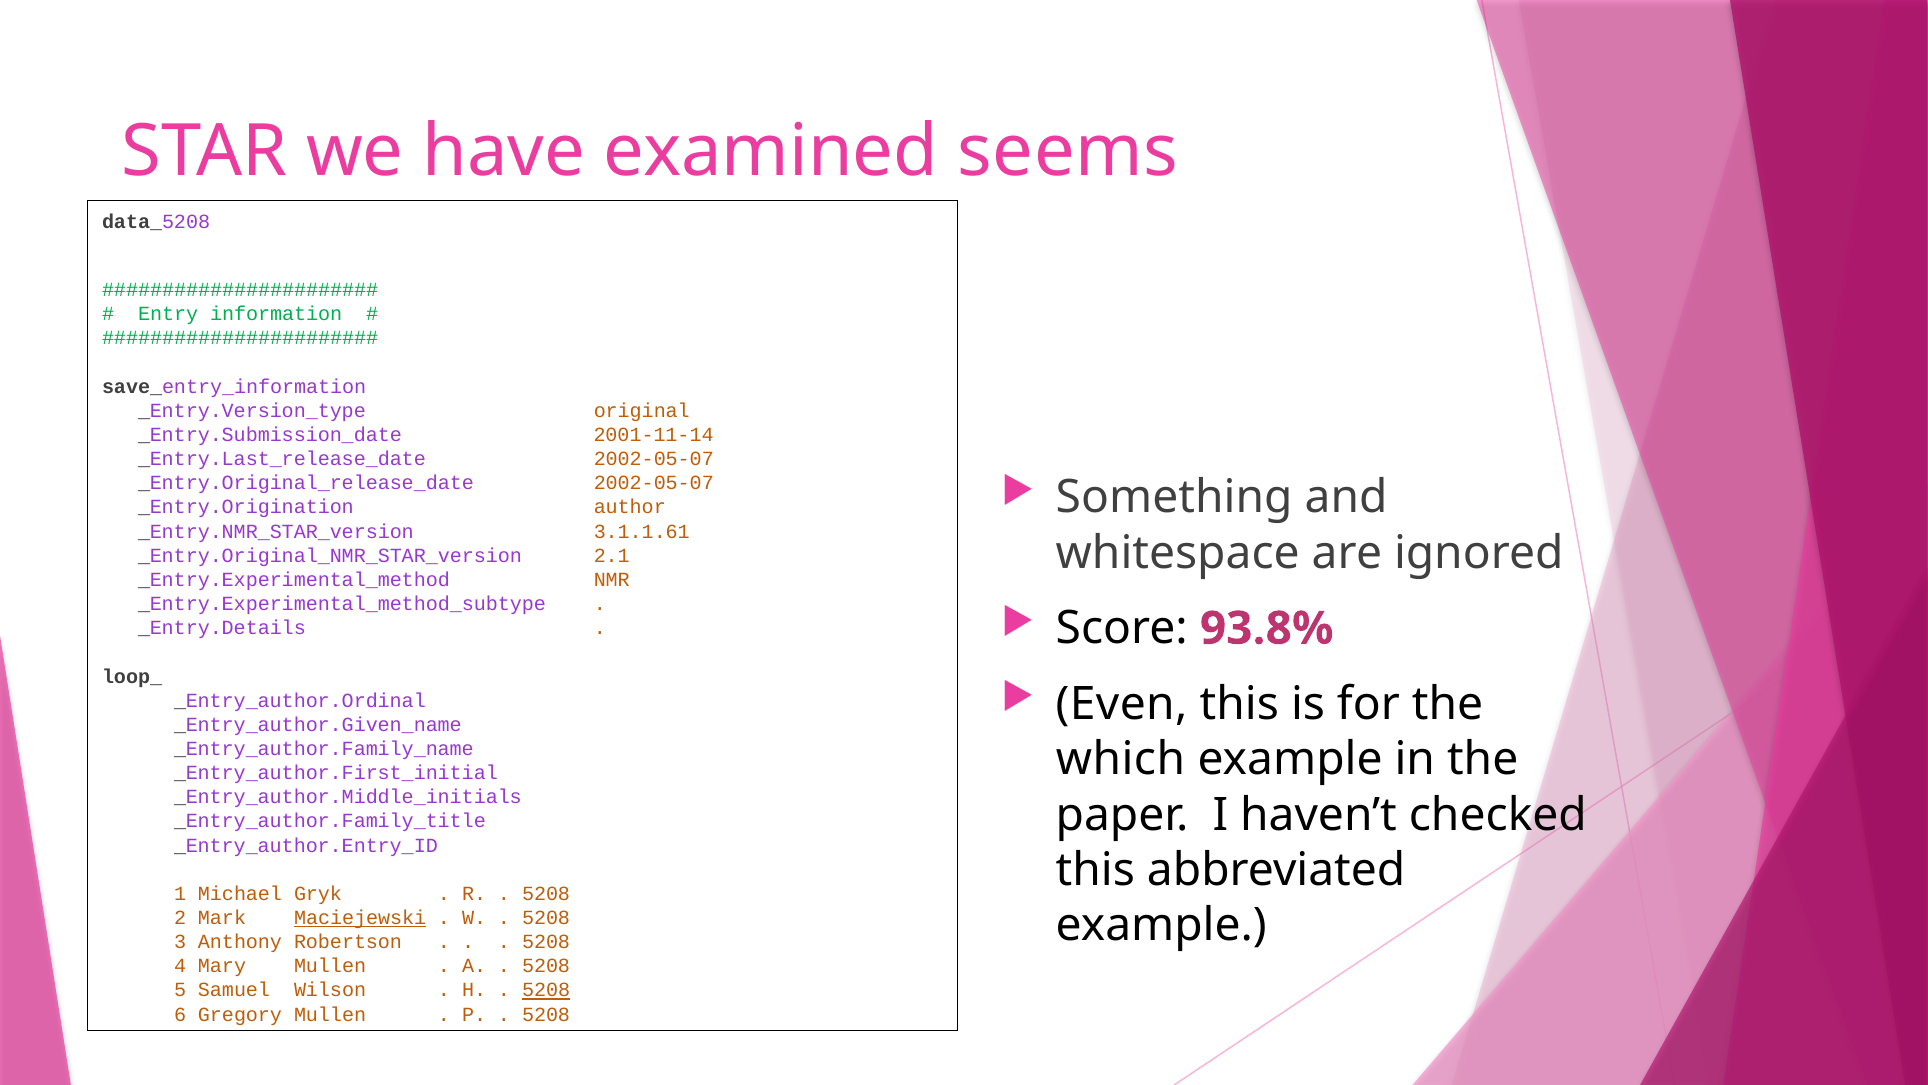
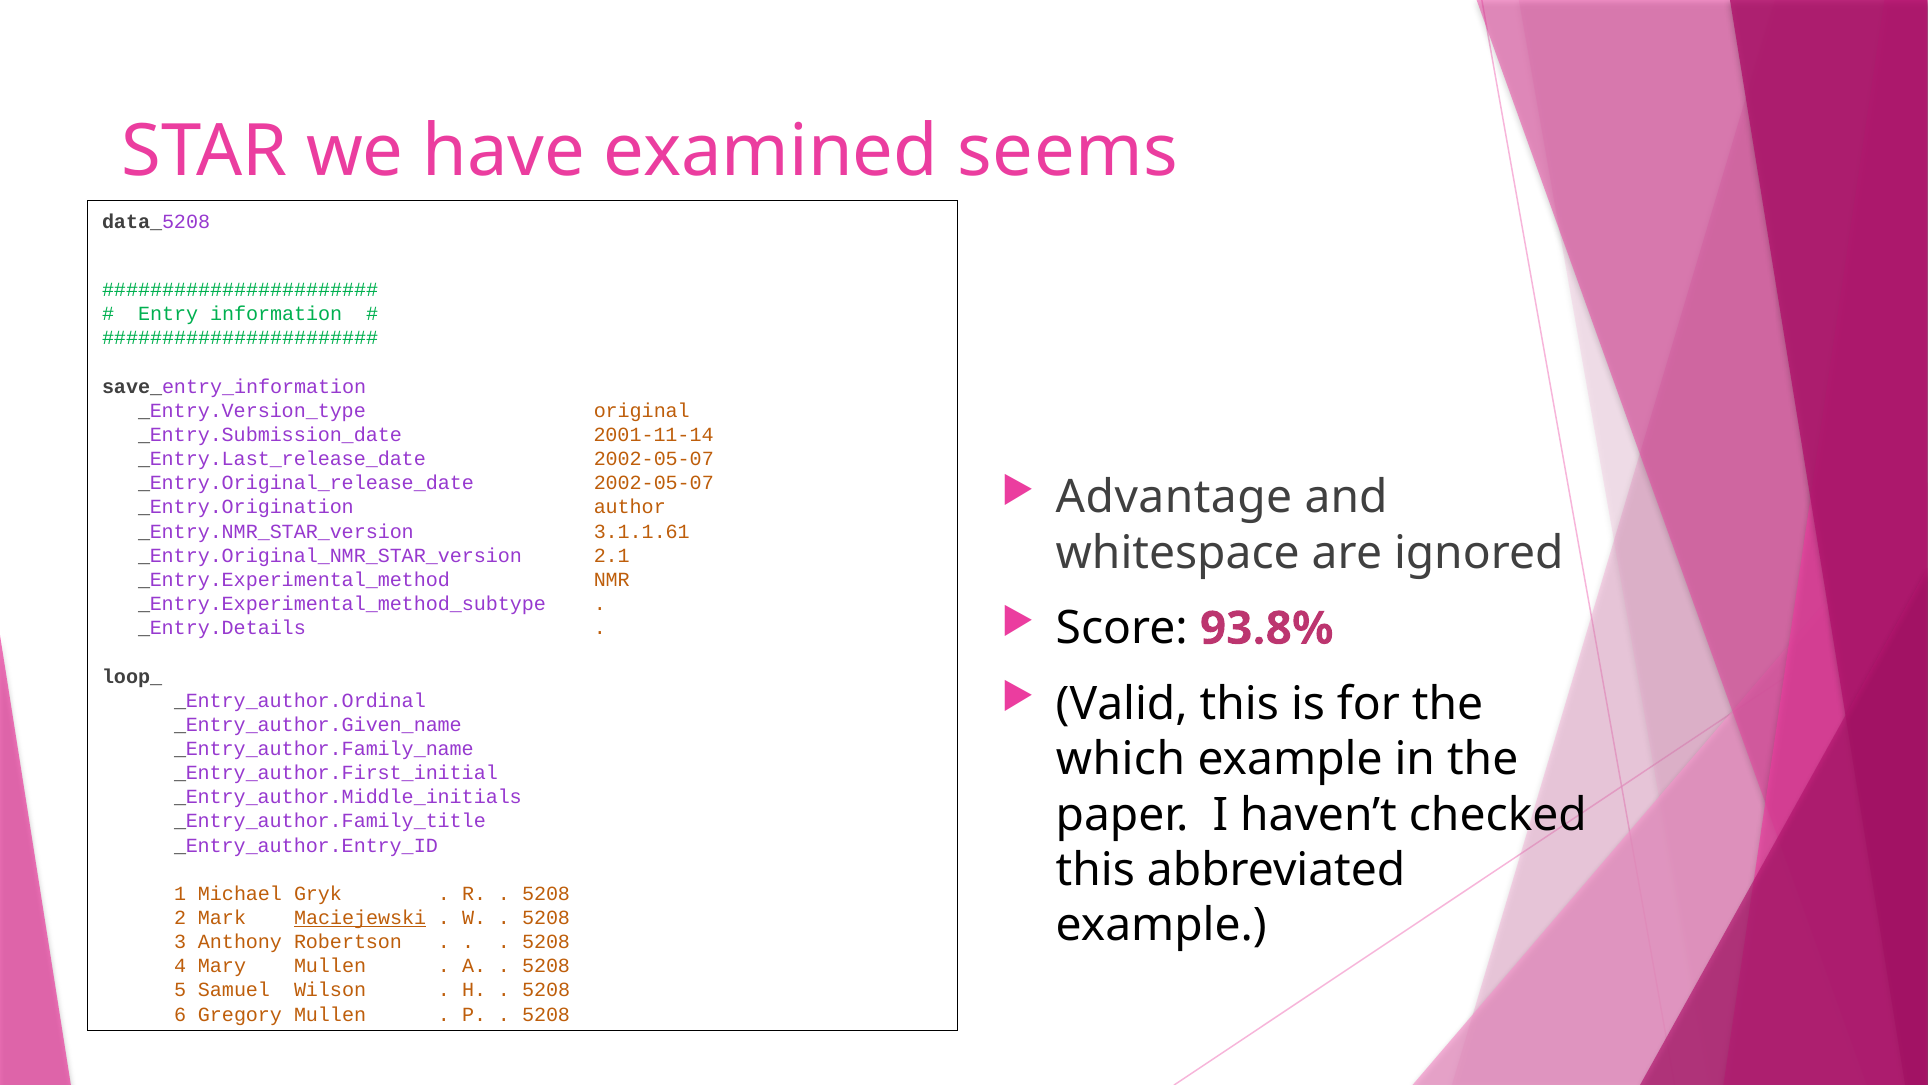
Something: Something -> Advantage
Even: Even -> Valid
5208 at (546, 990) underline: present -> none
